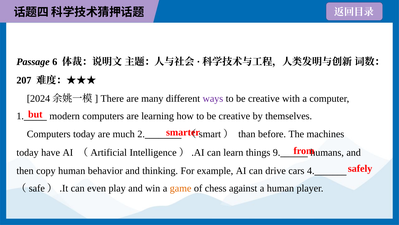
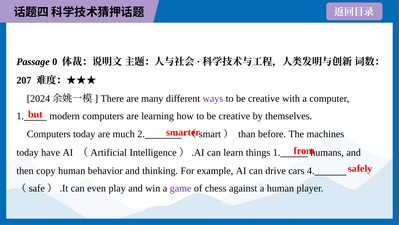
6: 6 -> 0
things 9: 9 -> 1
game colour: orange -> purple
